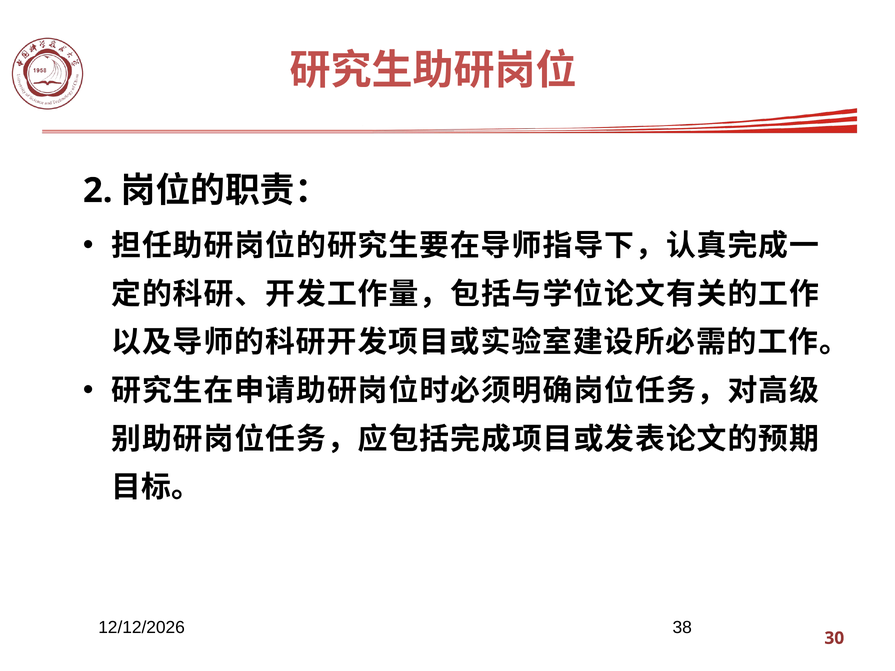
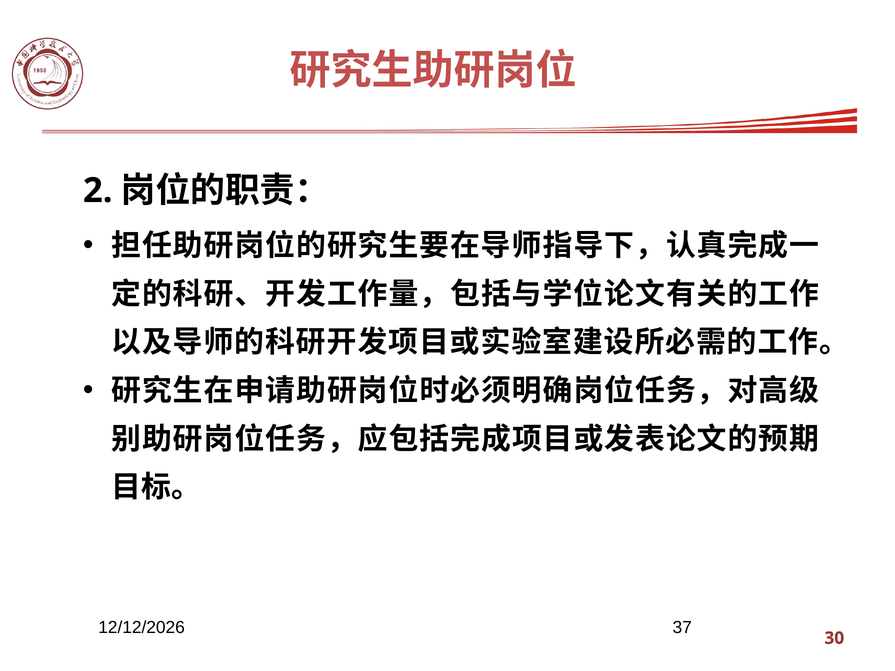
38: 38 -> 37
